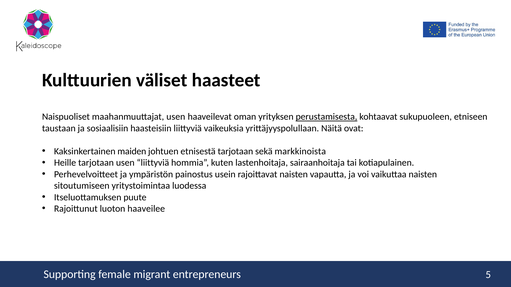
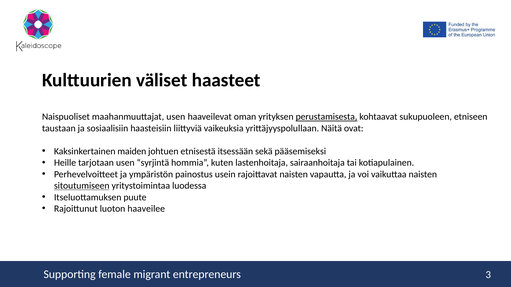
etnisestä tarjotaan: tarjotaan -> itsessään
markkinoista: markkinoista -> pääsemiseksi
usen liittyviä: liittyviä -> syrjintä
sitoutumiseen underline: none -> present
5: 5 -> 3
